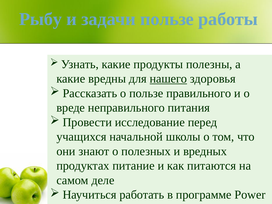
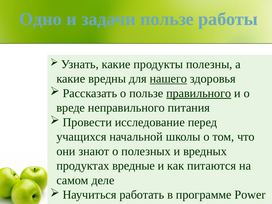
Рыбу: Рыбу -> Одно
правильного underline: none -> present
питание: питание -> вредные
